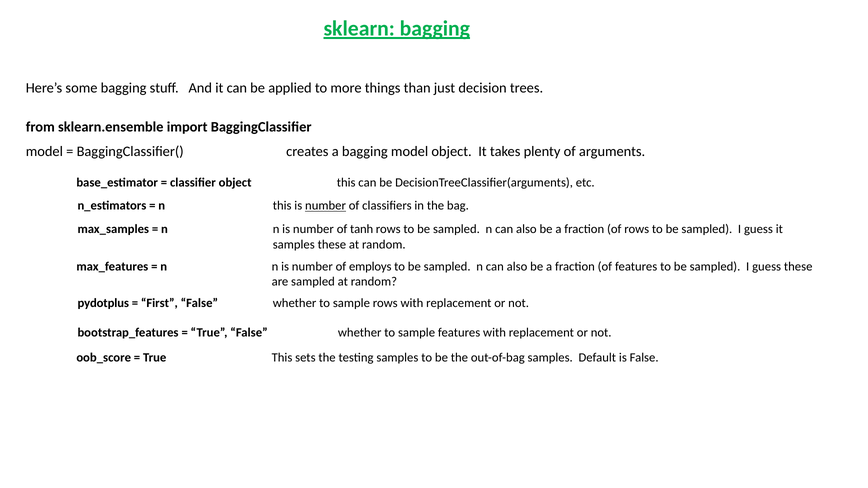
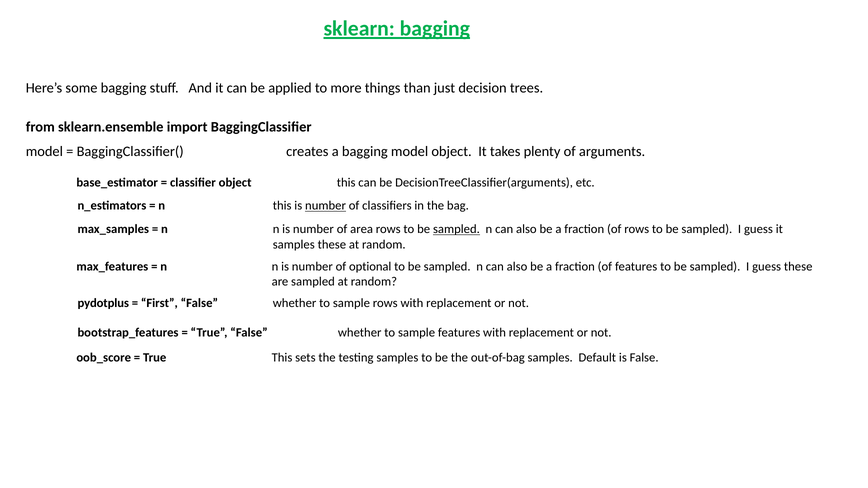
tanh: tanh -> area
sampled at (456, 229) underline: none -> present
employs: employs -> optional
